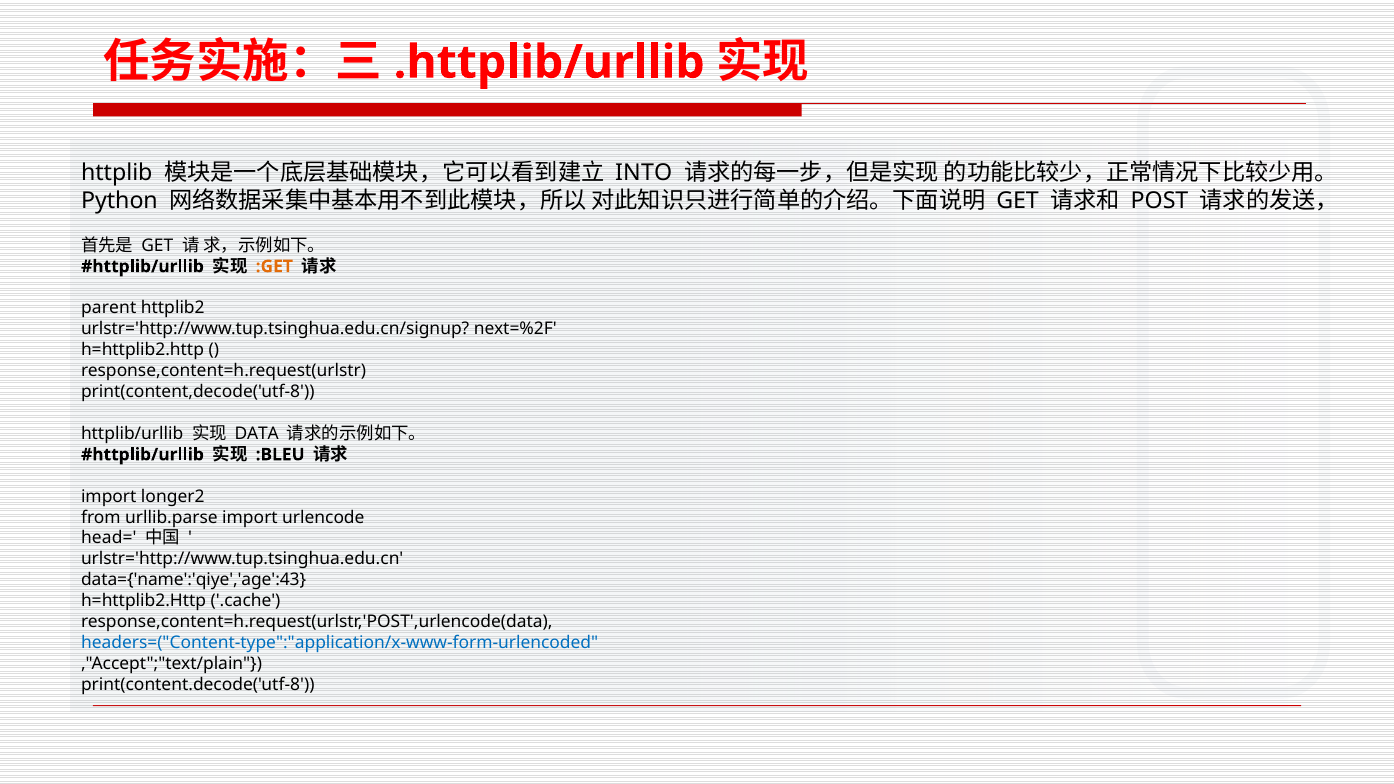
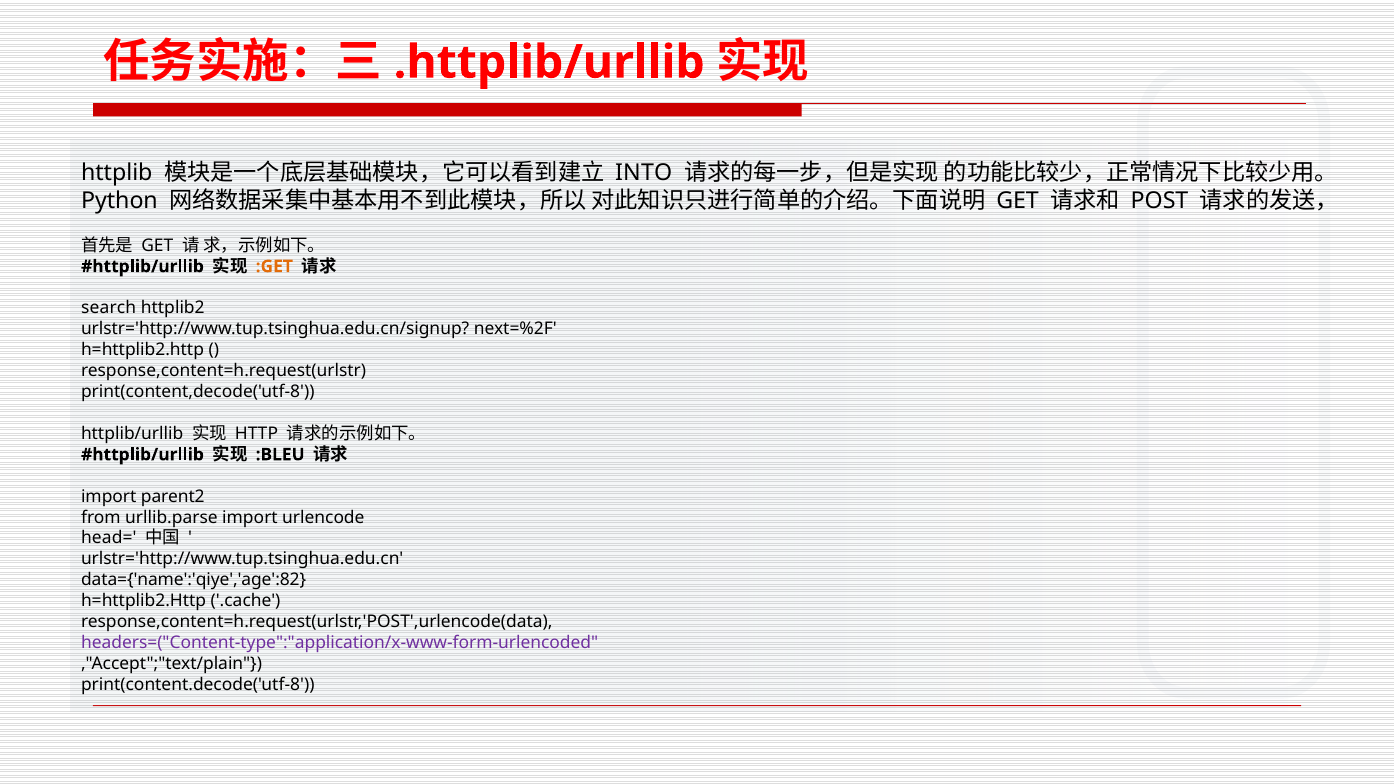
parent: parent -> search
DATA: DATA -> HTTP
longer2: longer2 -> parent2
data={'name':'qiye','age':43: data={'name':'qiye','age':43 -> data={'name':'qiye','age':82
headers=("Content-type":"application/x-www-form-urlencoded colour: blue -> purple
